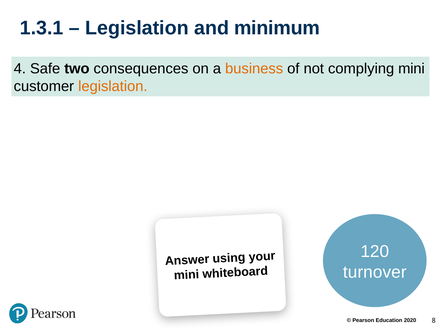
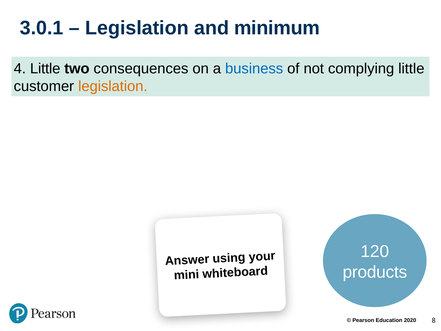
1.3.1: 1.3.1 -> 3.0.1
4 Safe: Safe -> Little
business colour: orange -> blue
complying mini: mini -> little
turnover: turnover -> products
